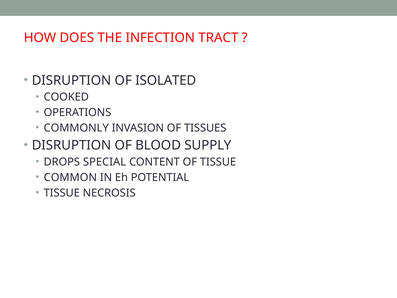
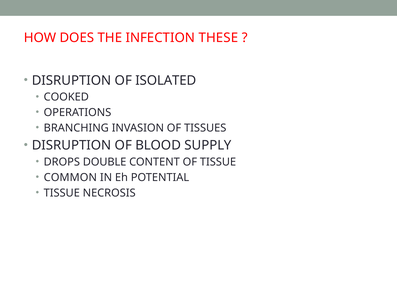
TRACT: TRACT -> THESE
COMMONLY: COMMONLY -> BRANCHING
SPECIAL: SPECIAL -> DOUBLE
